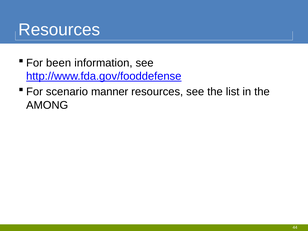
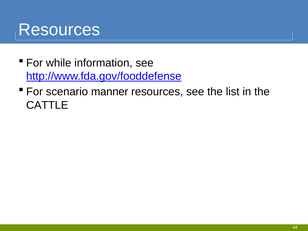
been: been -> while
AMONG: AMONG -> CATTLE
